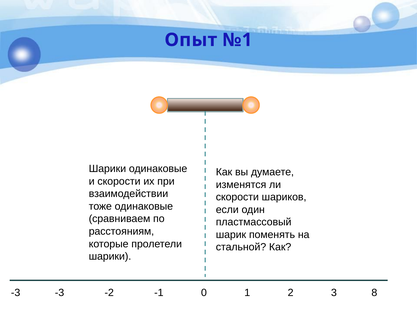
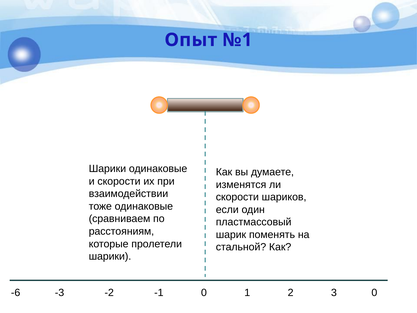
-3 at (16, 292): -3 -> -6
3 8: 8 -> 0
